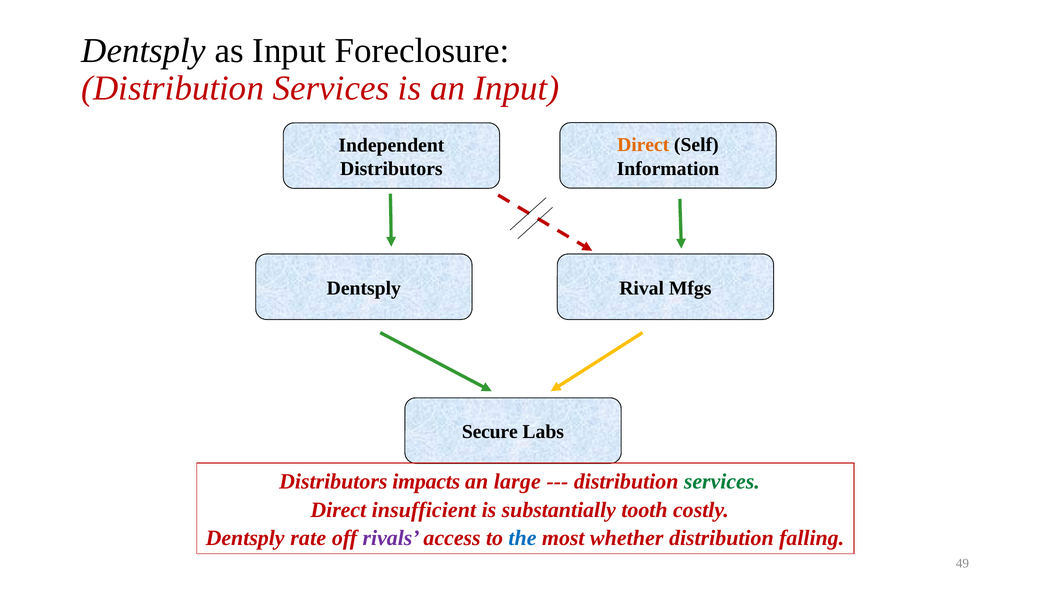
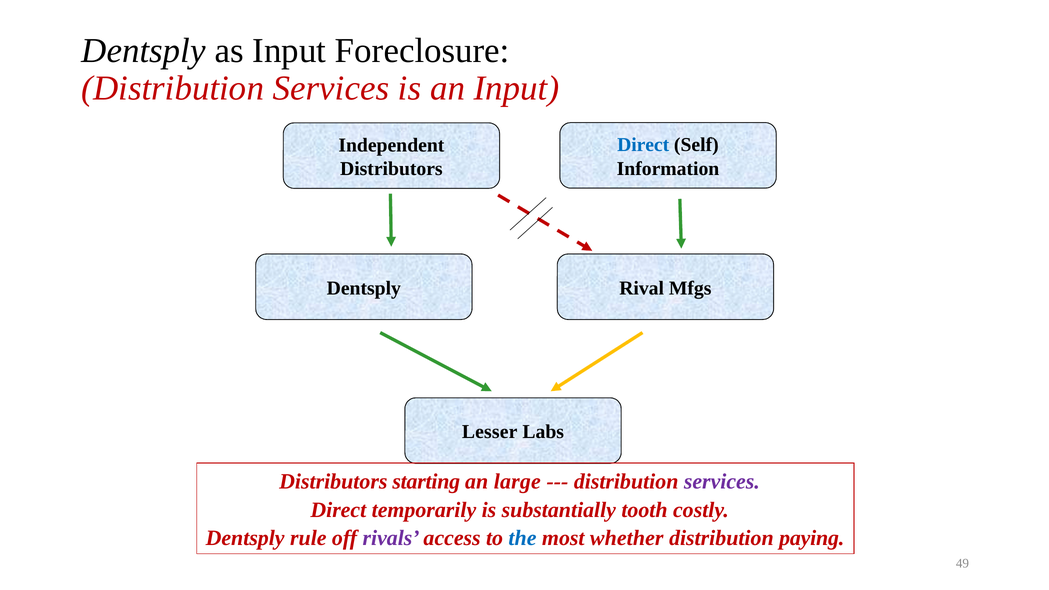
Direct at (643, 145) colour: orange -> blue
Secure: Secure -> Lesser
impacts: impacts -> starting
services at (722, 481) colour: green -> purple
insufficient: insufficient -> temporarily
rate: rate -> rule
falling: falling -> paying
